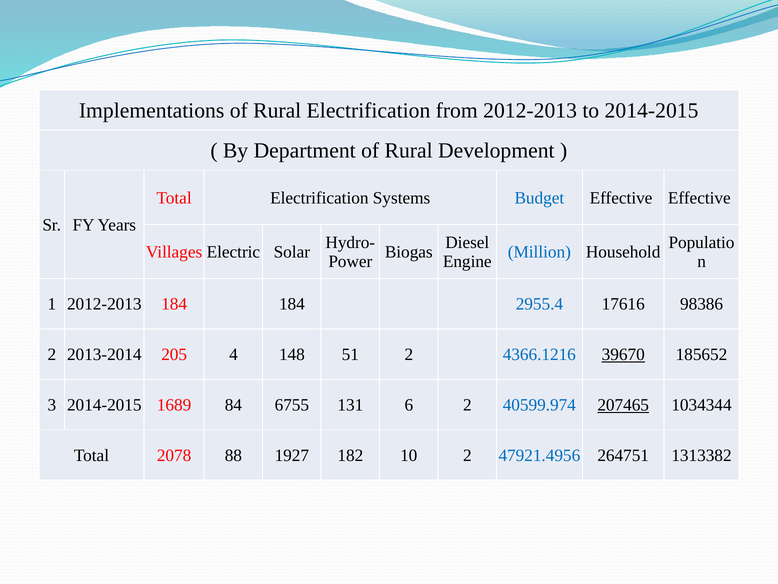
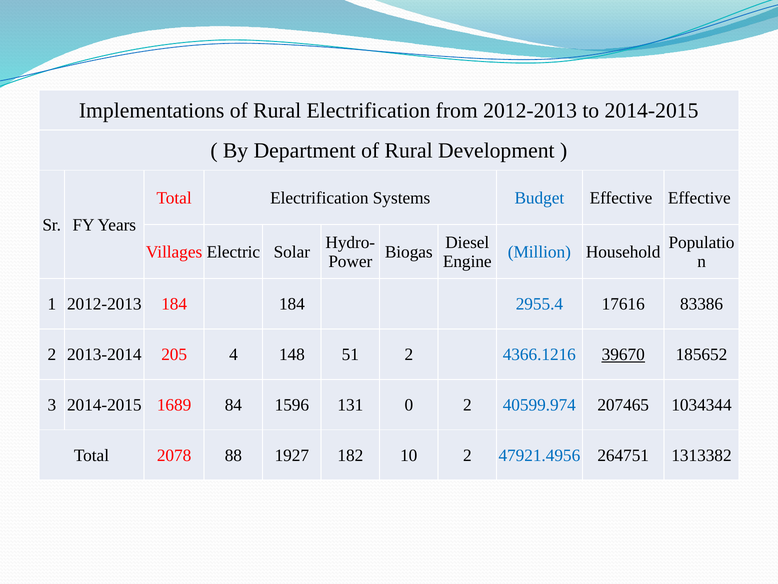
98386: 98386 -> 83386
6755: 6755 -> 1596
6: 6 -> 0
207465 underline: present -> none
